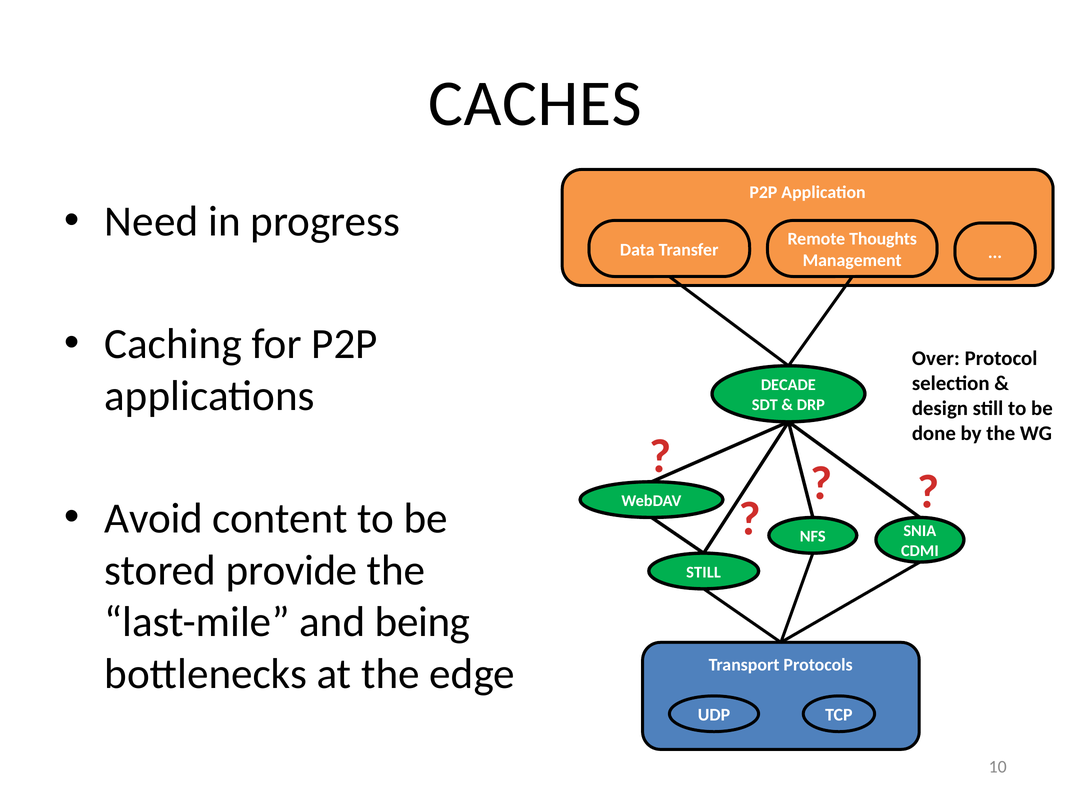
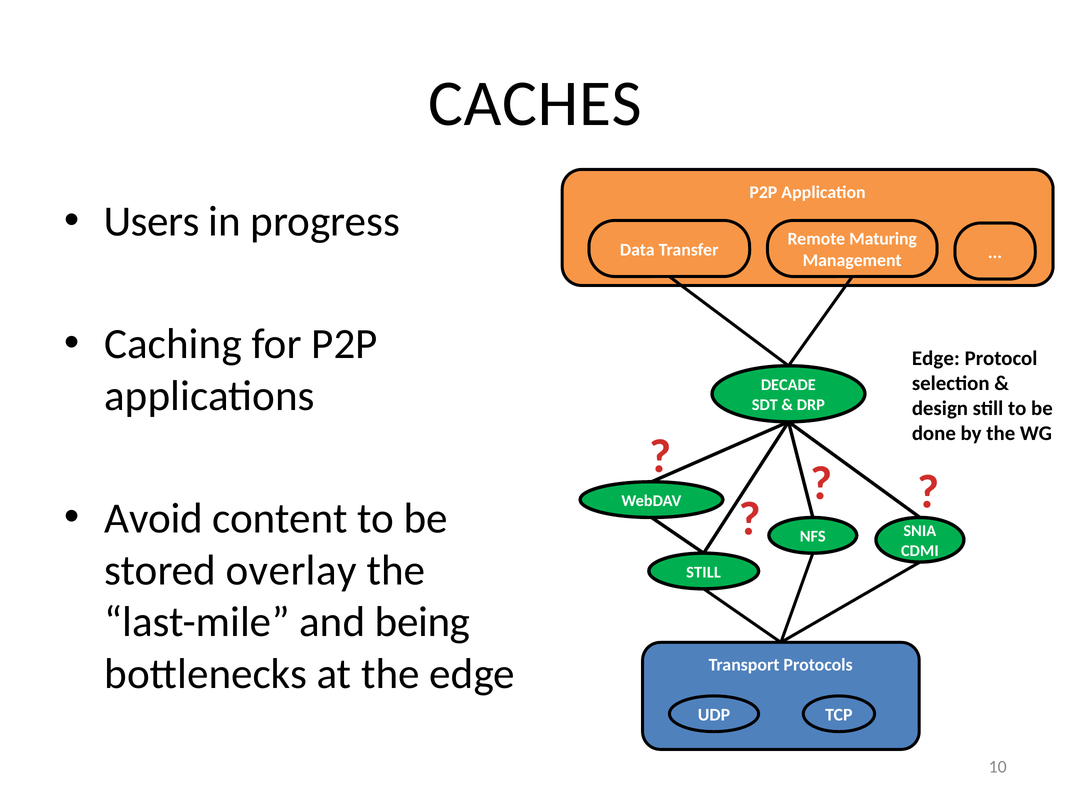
Need: Need -> Users
Thoughts: Thoughts -> Maturing
Over at (936, 358): Over -> Edge
provide: provide -> overlay
